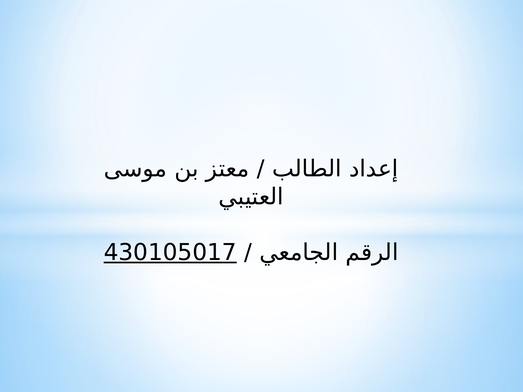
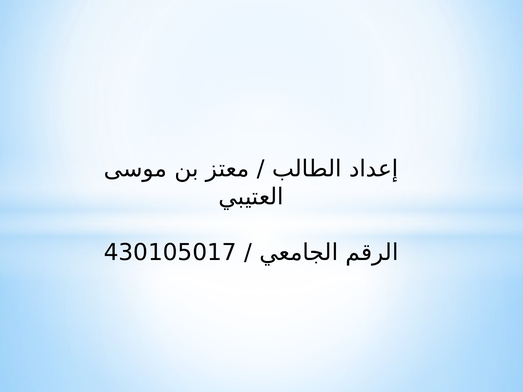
430105017 underline: present -> none
